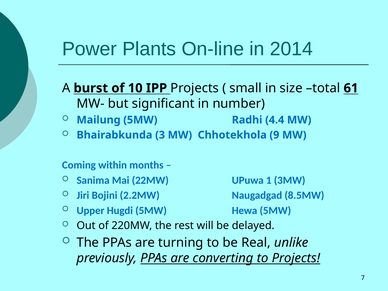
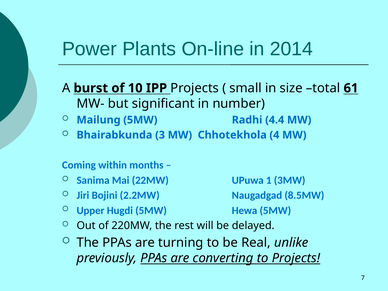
9: 9 -> 4
